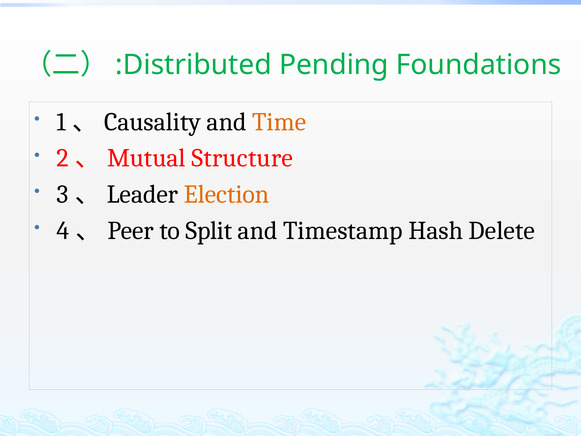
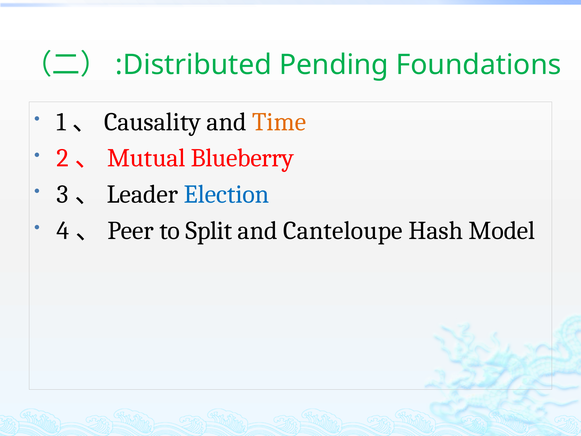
Structure: Structure -> Blueberry
Election colour: orange -> blue
Timestamp: Timestamp -> Canteloupe
Delete: Delete -> Model
